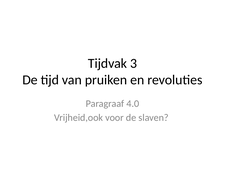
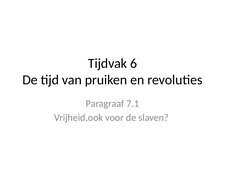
3: 3 -> 6
4.0: 4.0 -> 7.1
